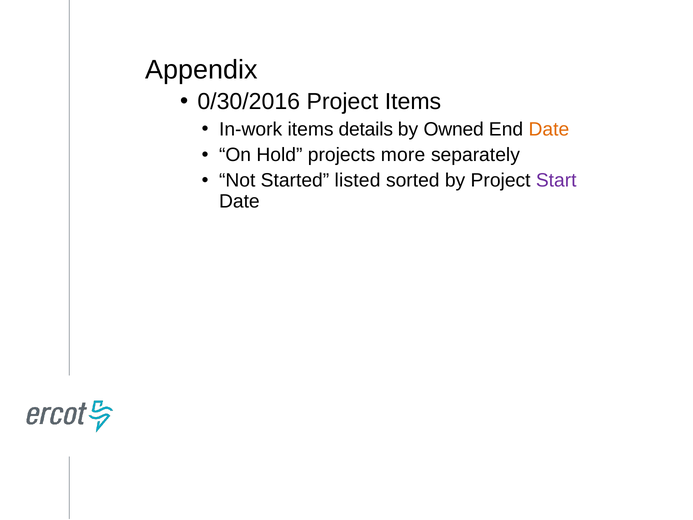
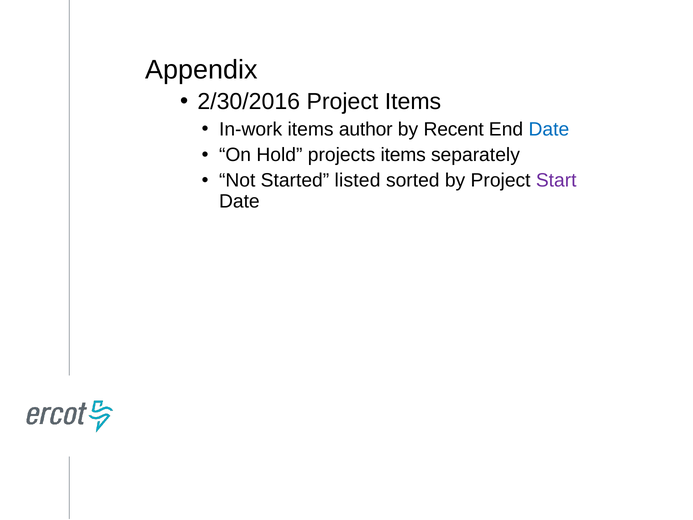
0/30/2016: 0/30/2016 -> 2/30/2016
details: details -> author
Owned: Owned -> Recent
Date at (549, 129) colour: orange -> blue
projects more: more -> items
